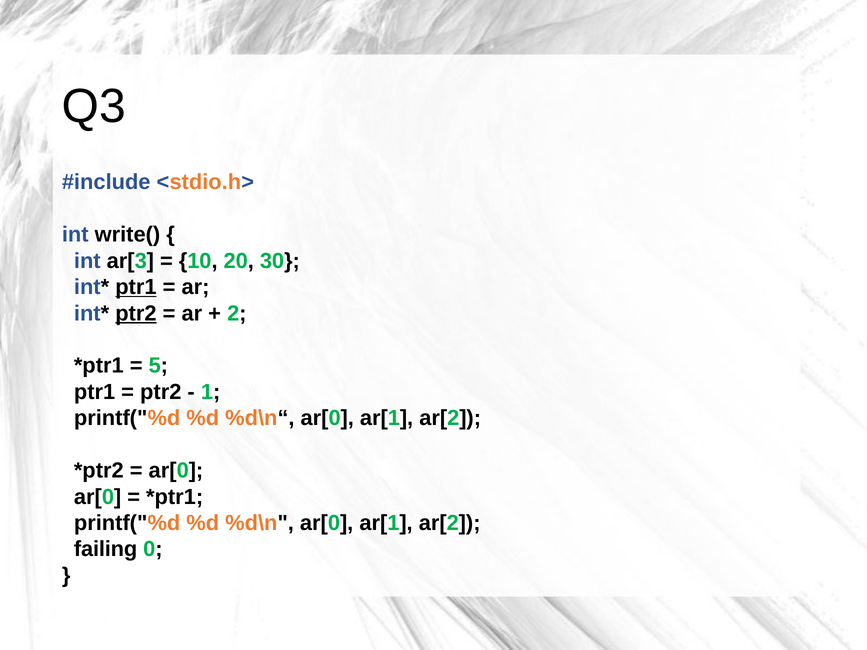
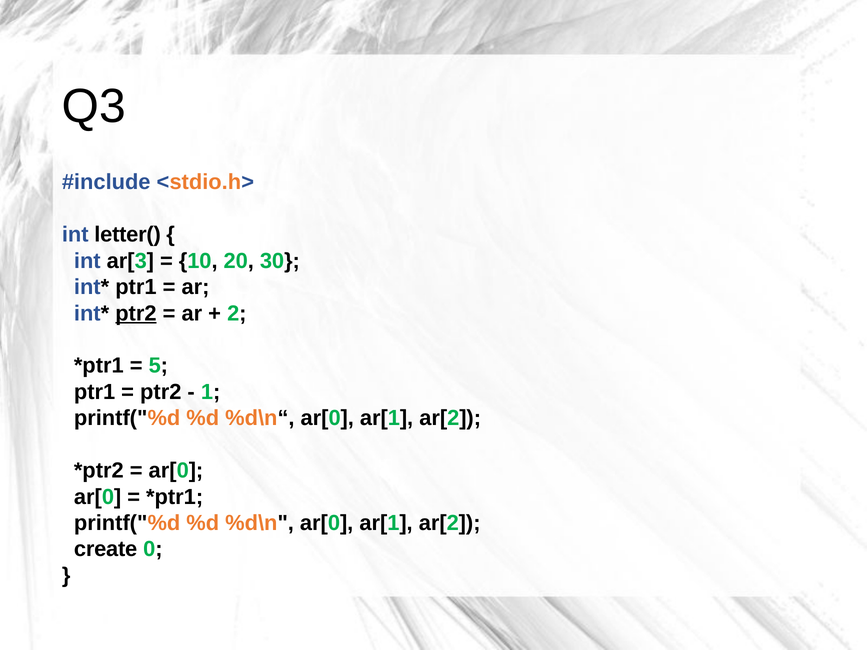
write(: write( -> letter(
ptr1 at (136, 287) underline: present -> none
failing: failing -> create
